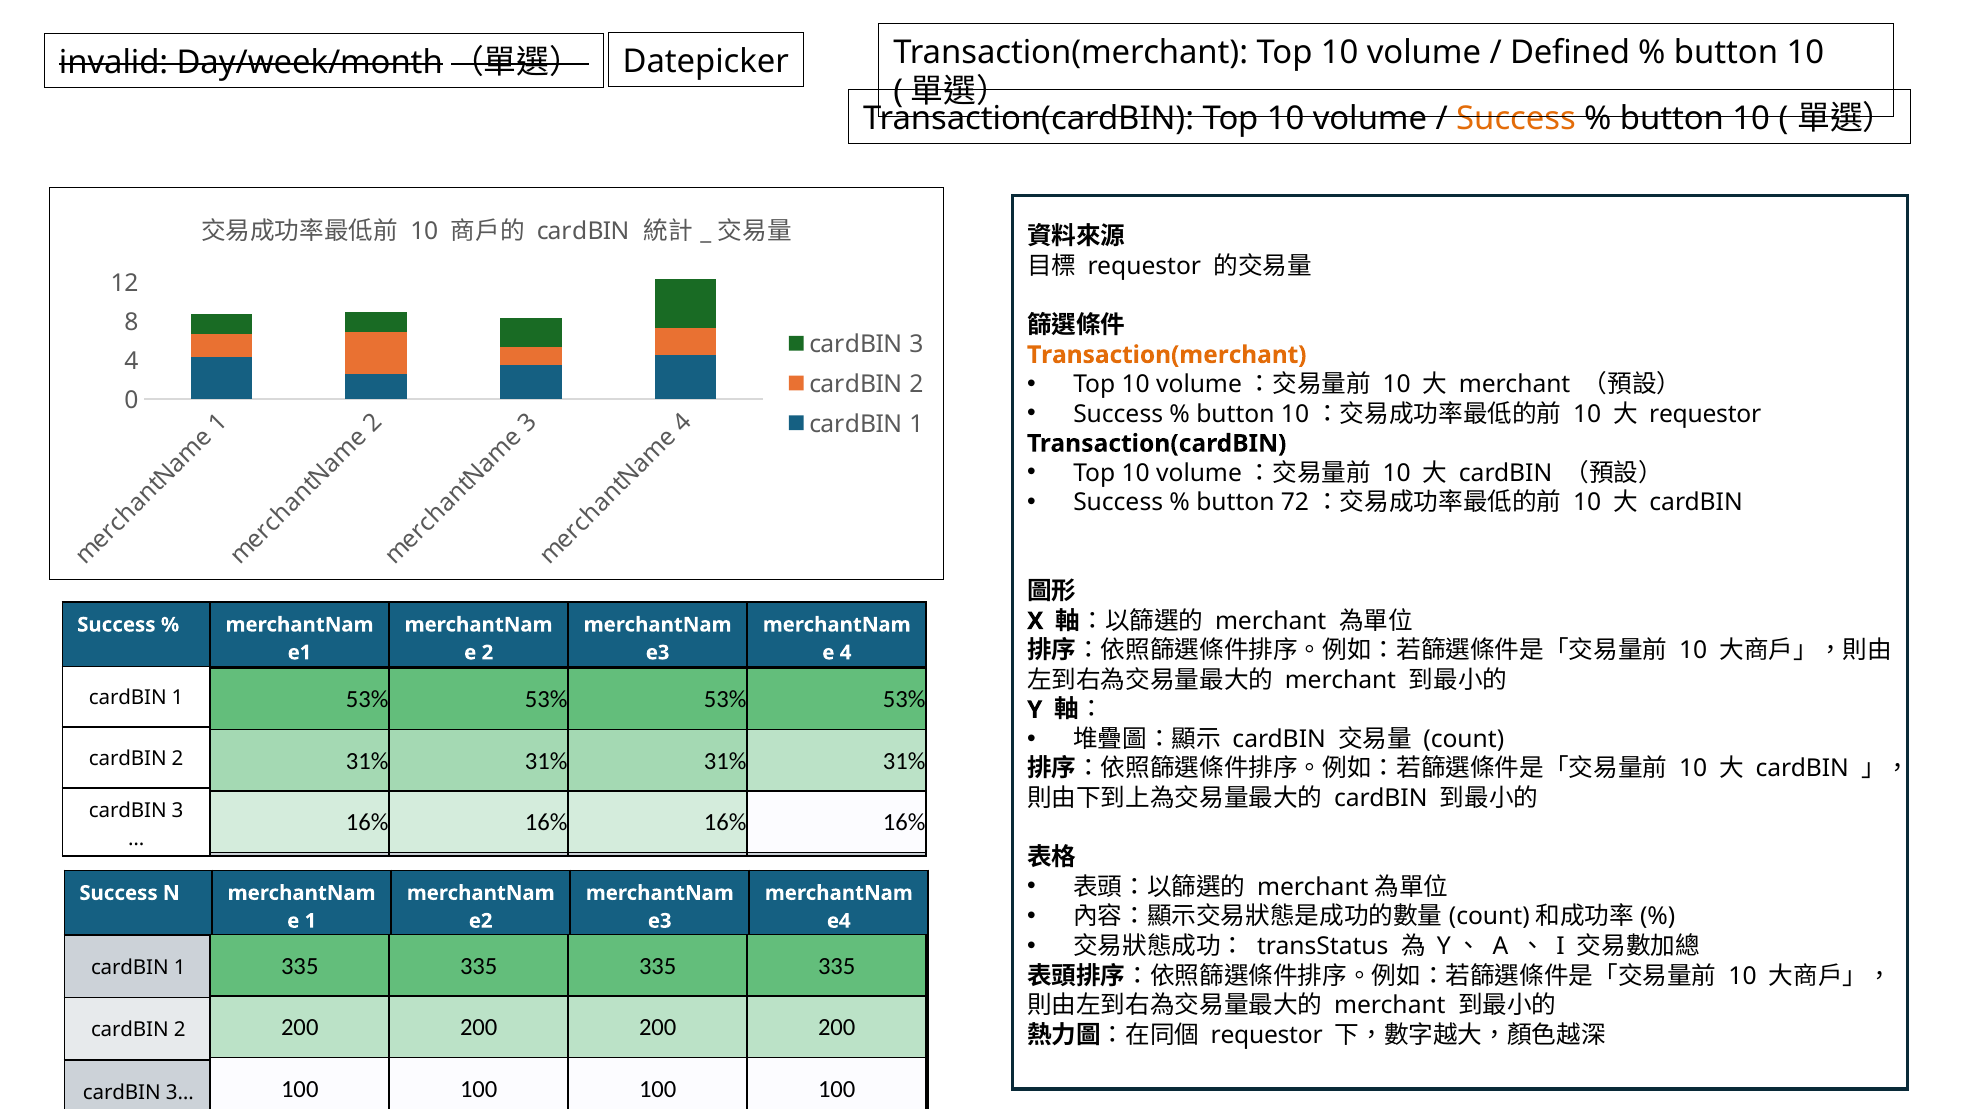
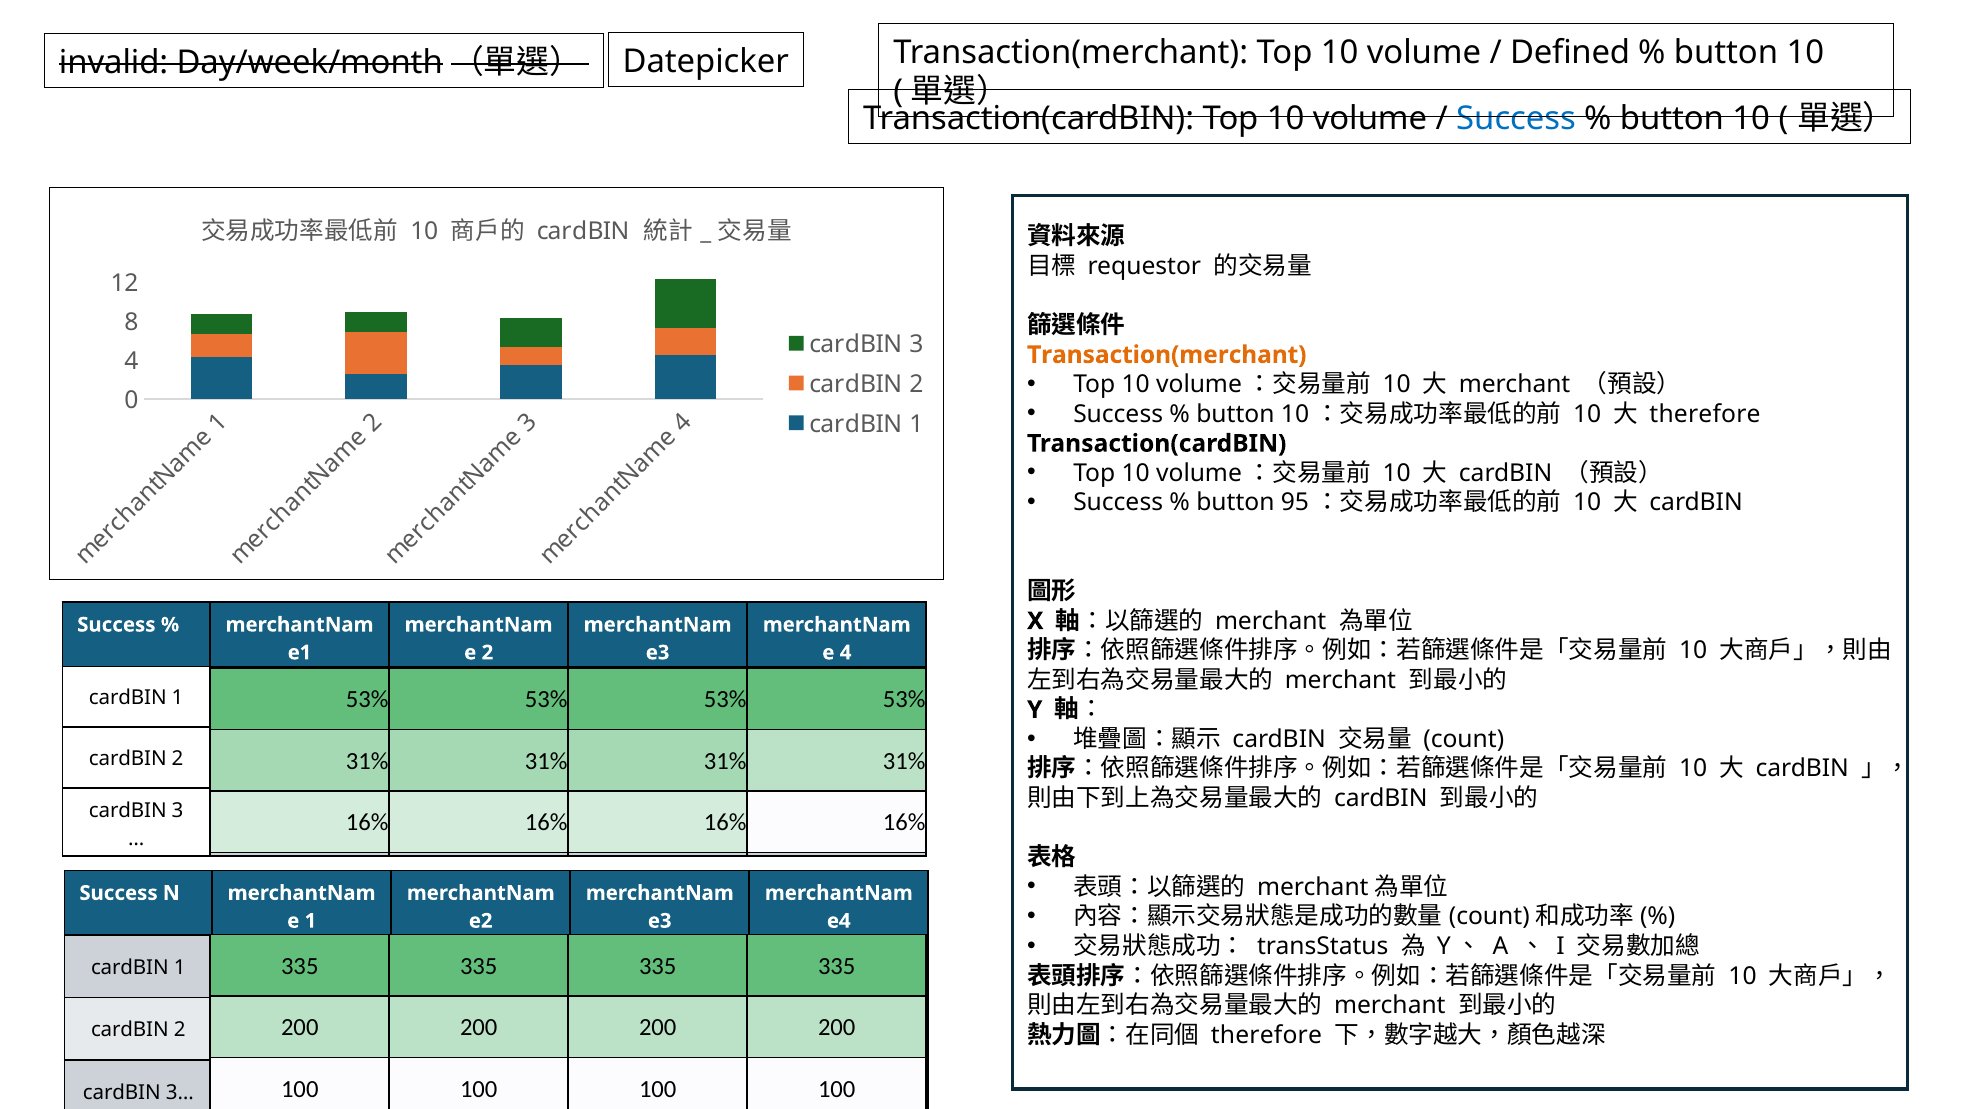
Success at (1516, 119) colour: orange -> blue
requestor at (1705, 414): requestor -> therefore
72: 72 -> 95
requestor at (1267, 1035): requestor -> therefore
